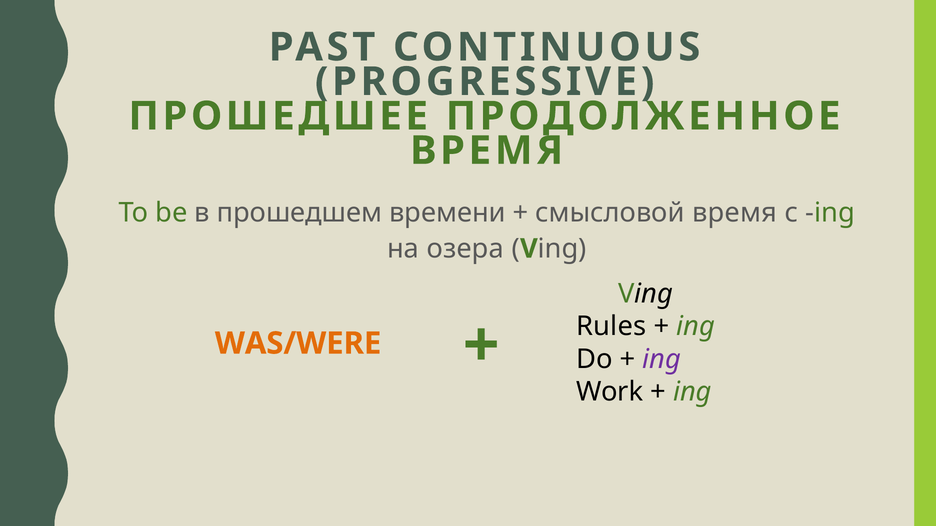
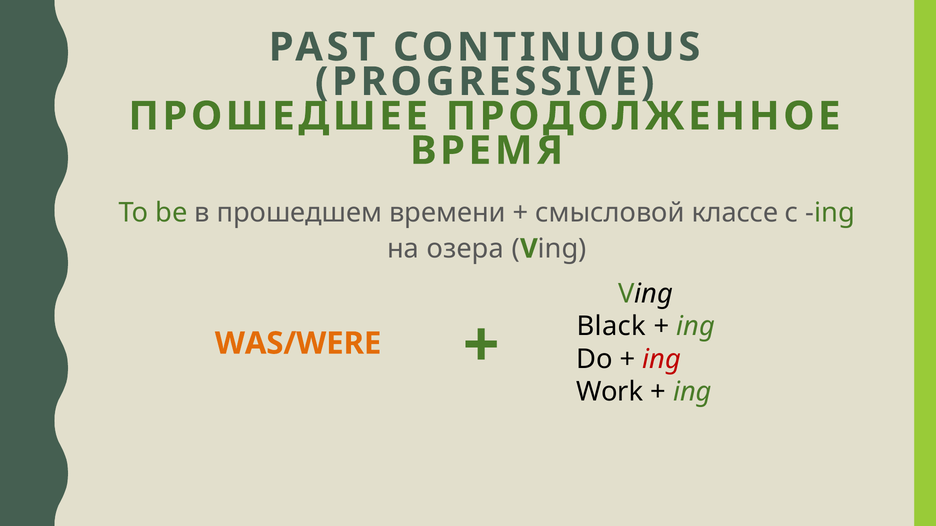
смысловой время: время -> классе
Rules: Rules -> Black
ing at (662, 359) colour: purple -> red
